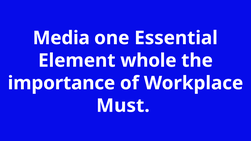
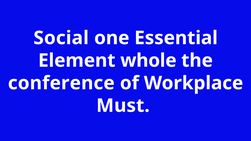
Media: Media -> Social
importance: importance -> conference
